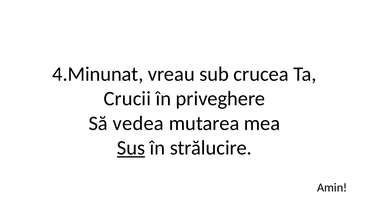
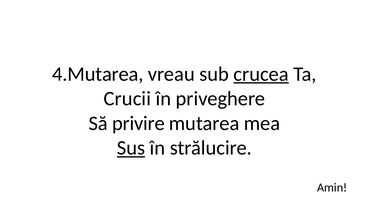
4.Minunat: 4.Minunat -> 4.Mutarea
crucea underline: none -> present
vedea: vedea -> privire
